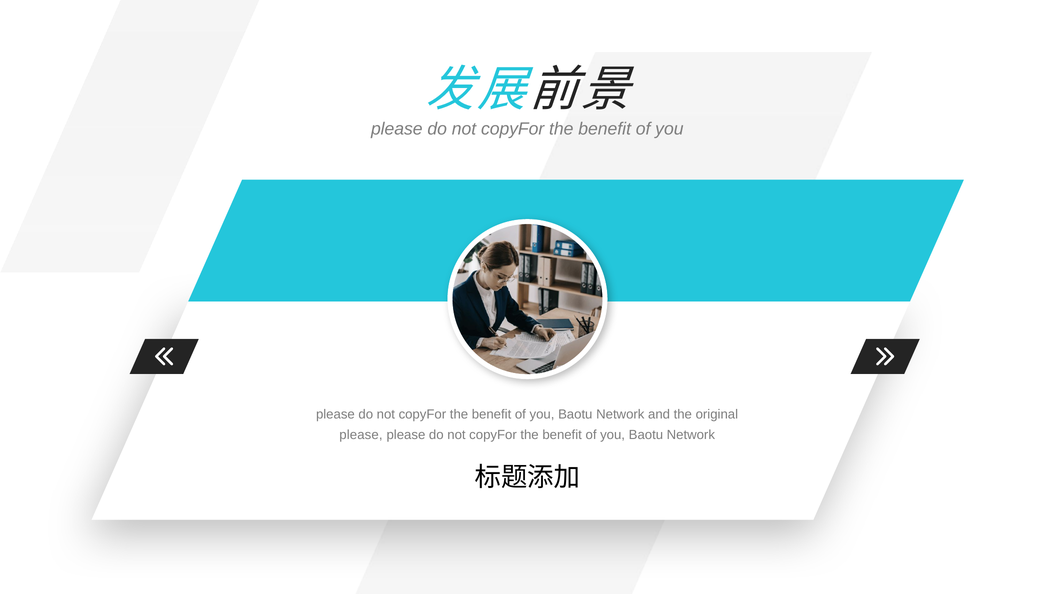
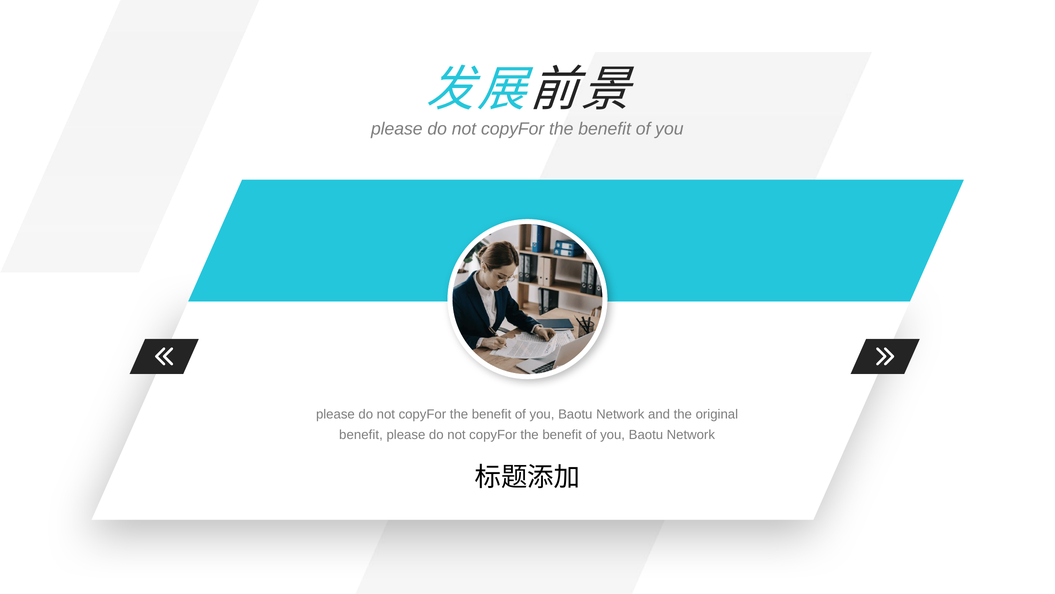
please at (361, 435): please -> benefit
